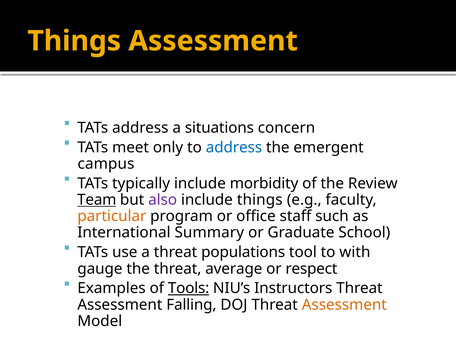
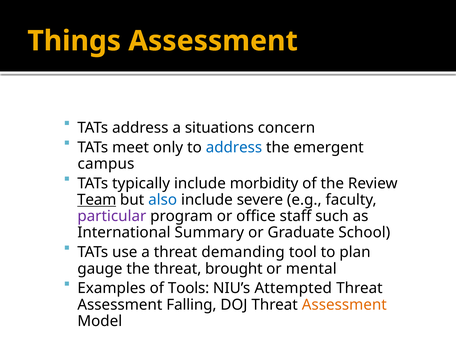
also colour: purple -> blue
include things: things -> severe
particular colour: orange -> purple
populations: populations -> demanding
with: with -> plan
average: average -> brought
respect: respect -> mental
Tools underline: present -> none
Instructors: Instructors -> Attempted
